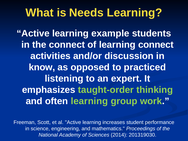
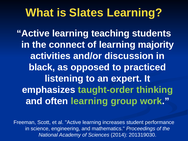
Needs: Needs -> Slates
example: example -> teaching
learning connect: connect -> majority
know: know -> black
